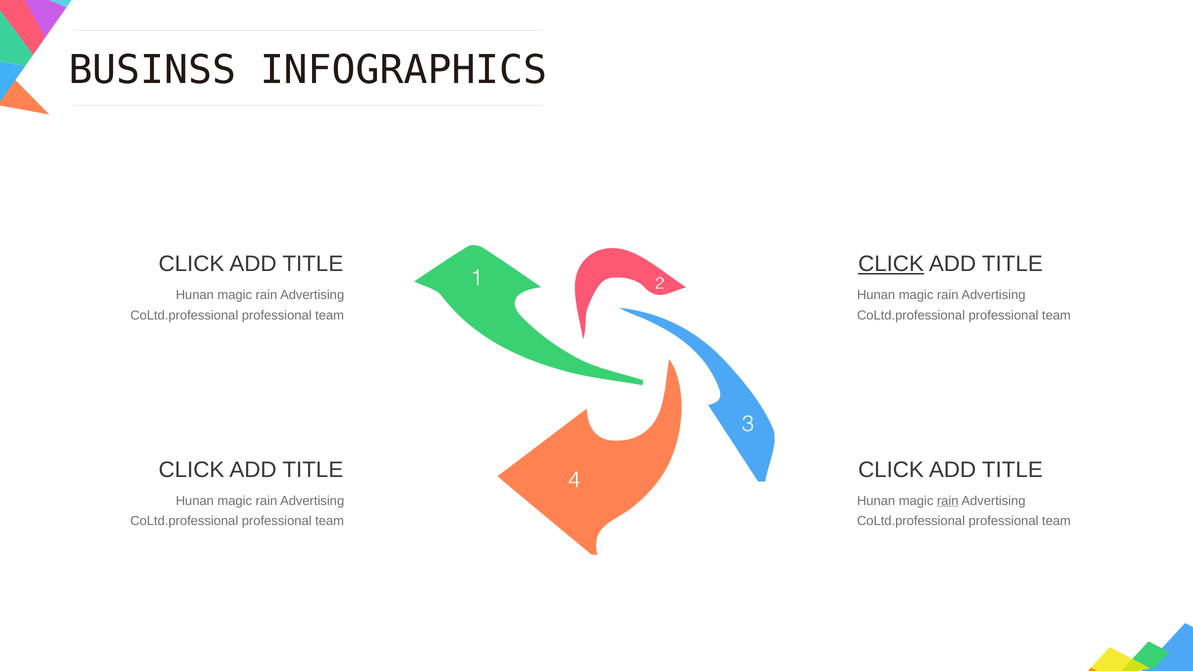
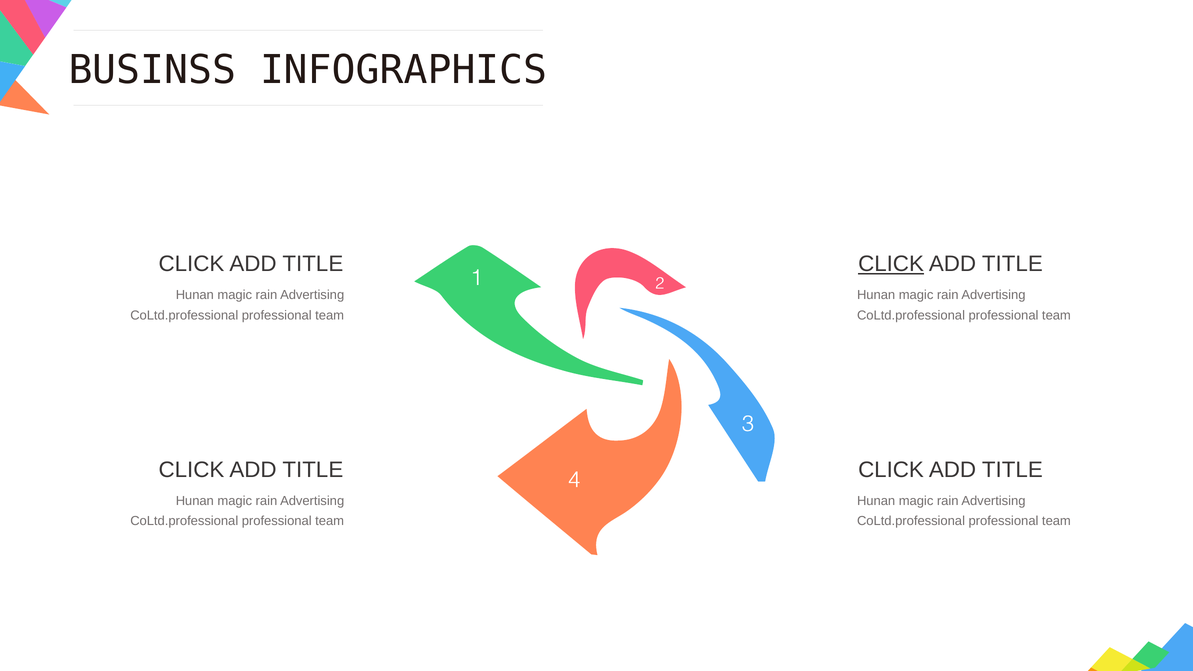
rain at (948, 501) underline: present -> none
